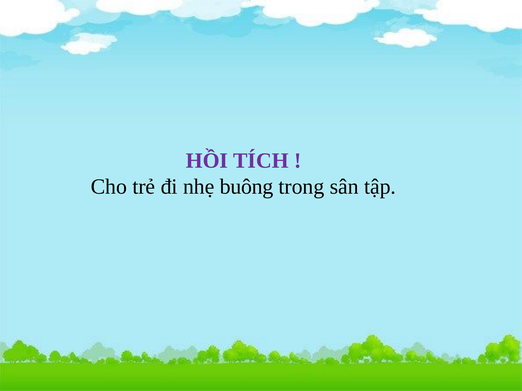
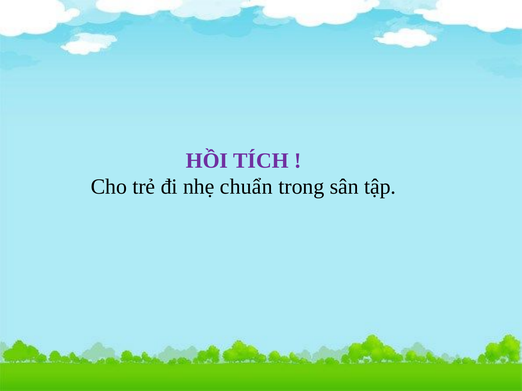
buông: buông -> chuẩn
